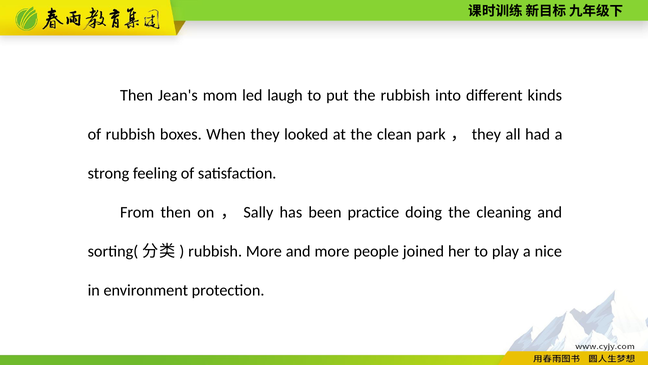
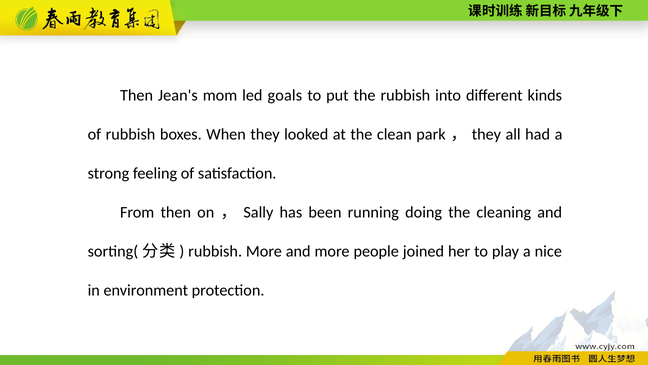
laugh: laugh -> goals
practice: practice -> running
